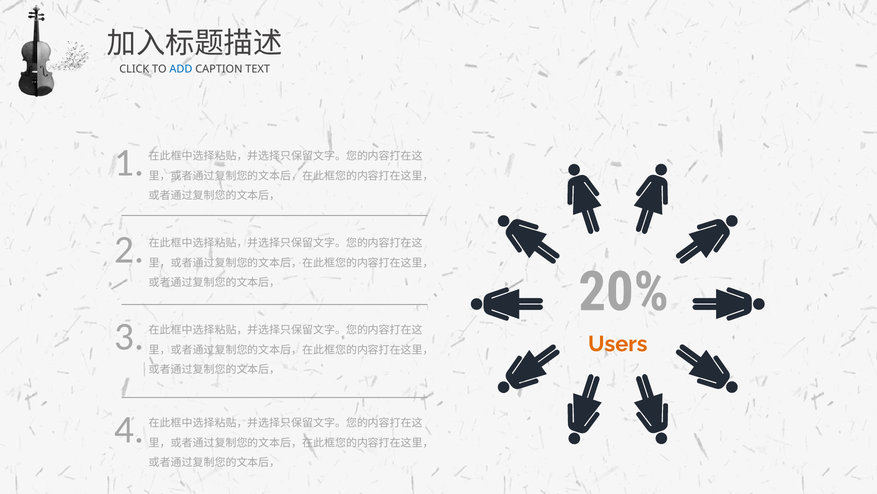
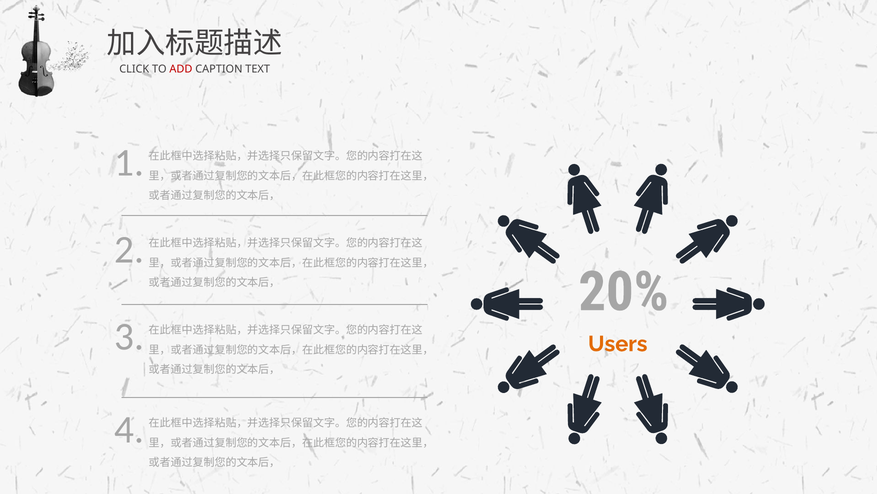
ADD colour: blue -> red
